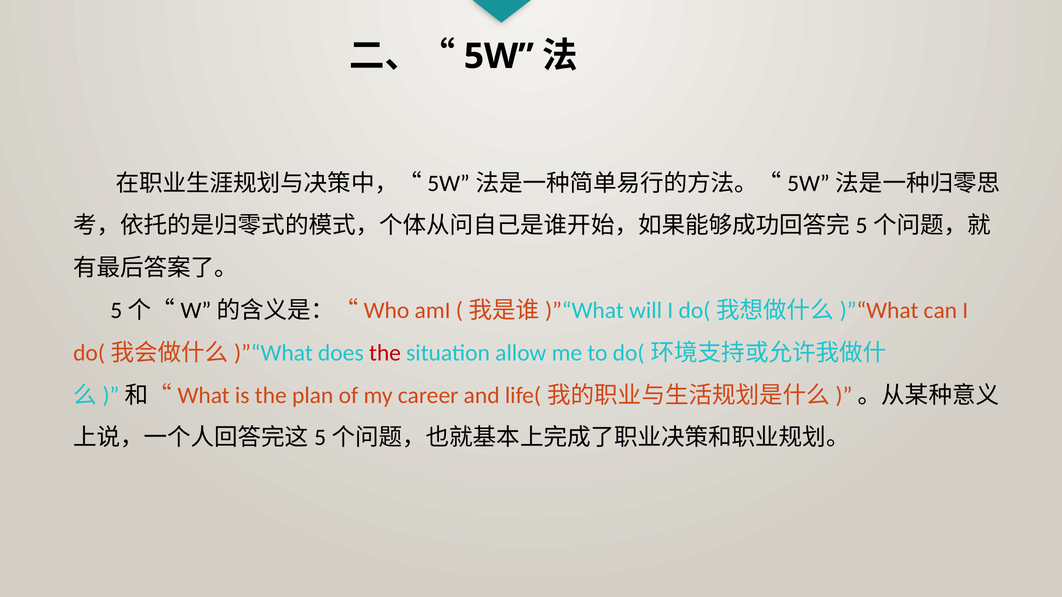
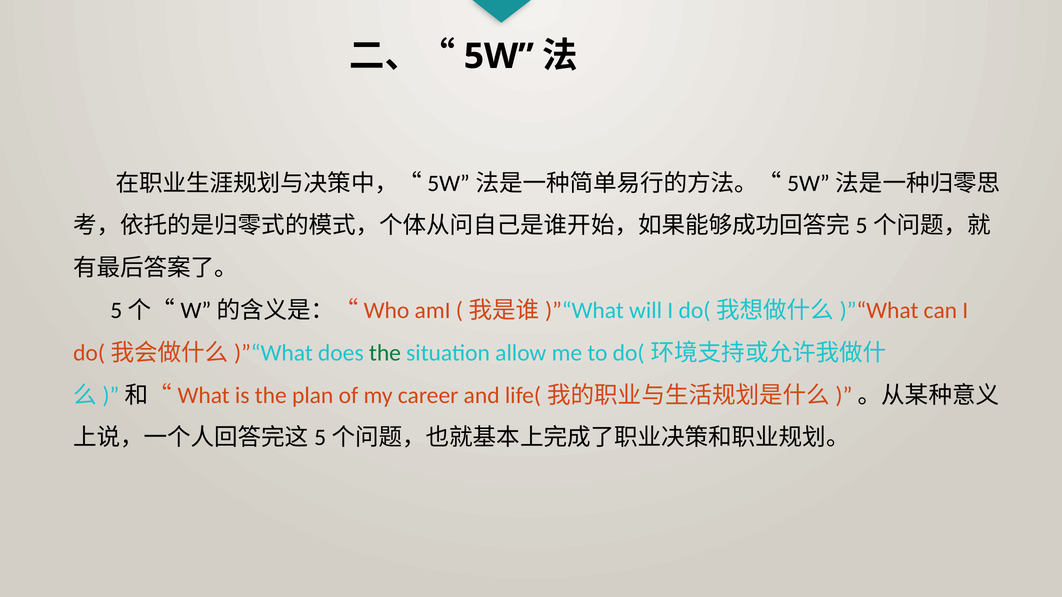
the at (385, 353) colour: red -> green
